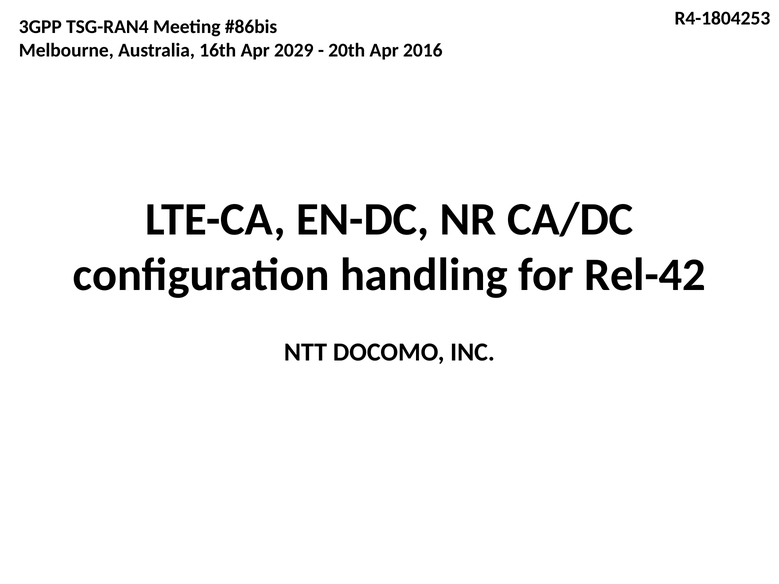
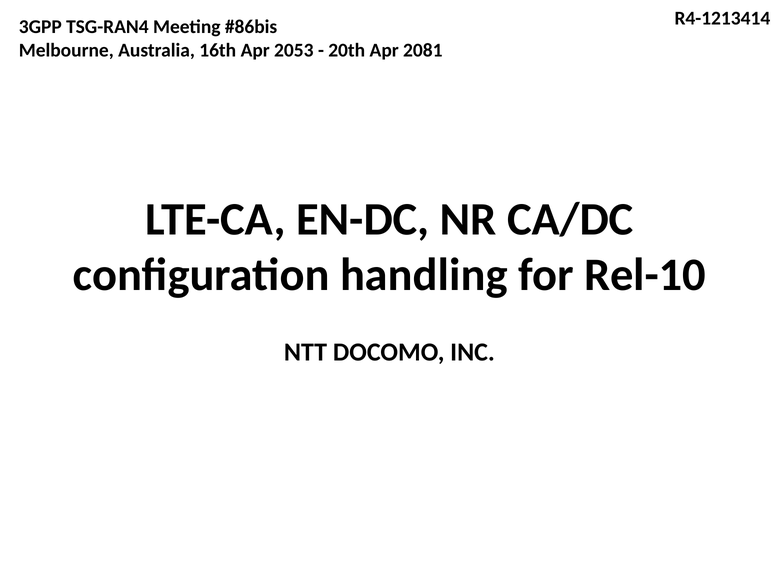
R4-1804253: R4-1804253 -> R4-1213414
2029: 2029 -> 2053
2016: 2016 -> 2081
Rel-42: Rel-42 -> Rel-10
